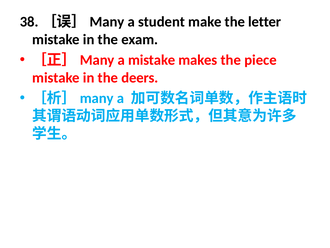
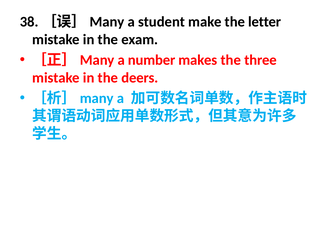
a mistake: mistake -> number
piece: piece -> three
